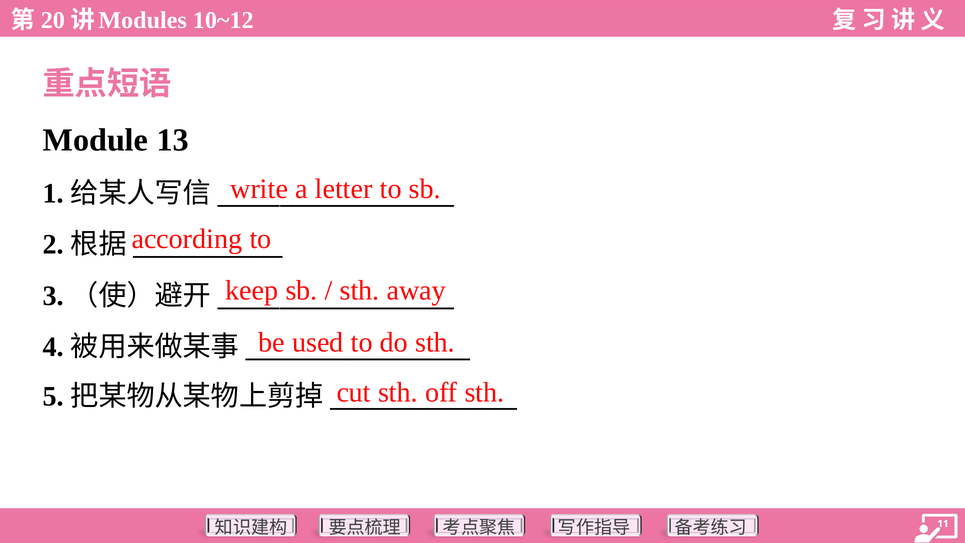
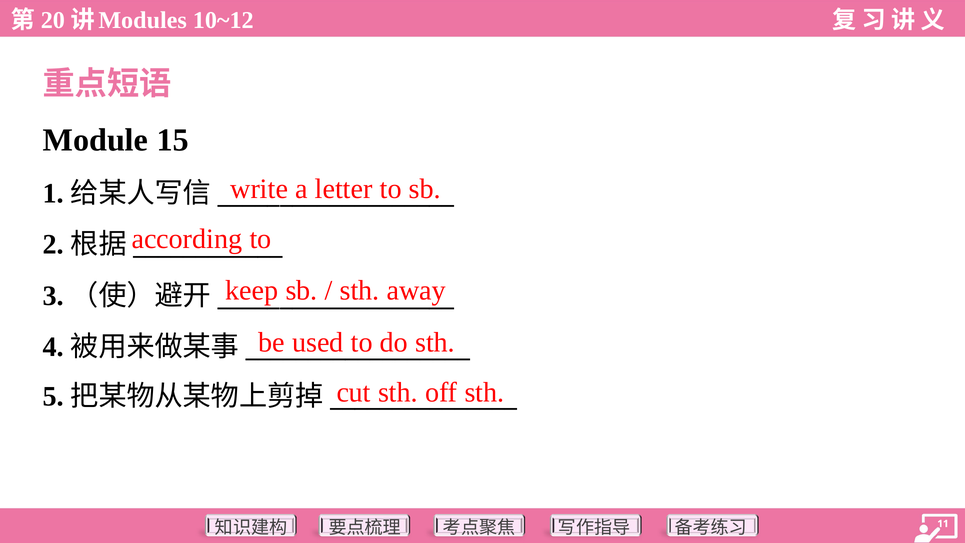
13: 13 -> 15
